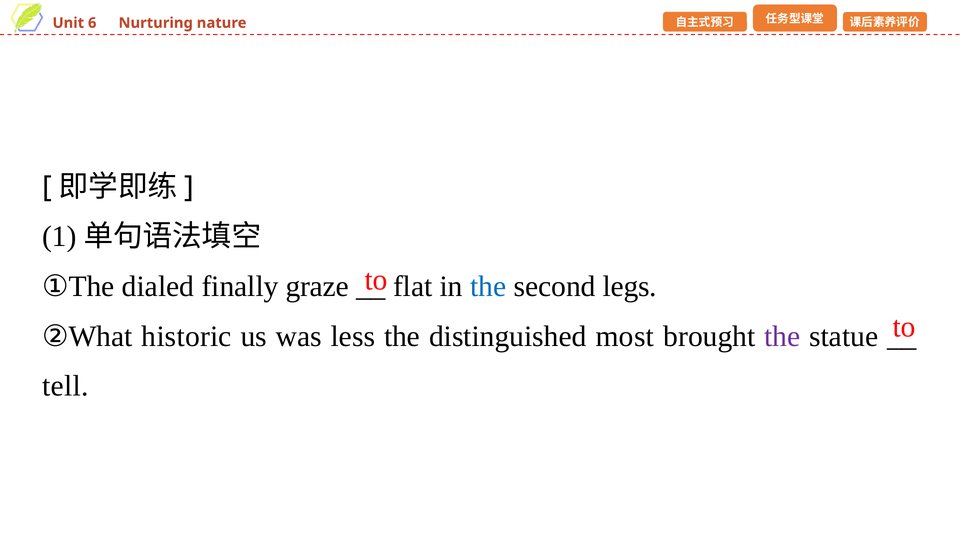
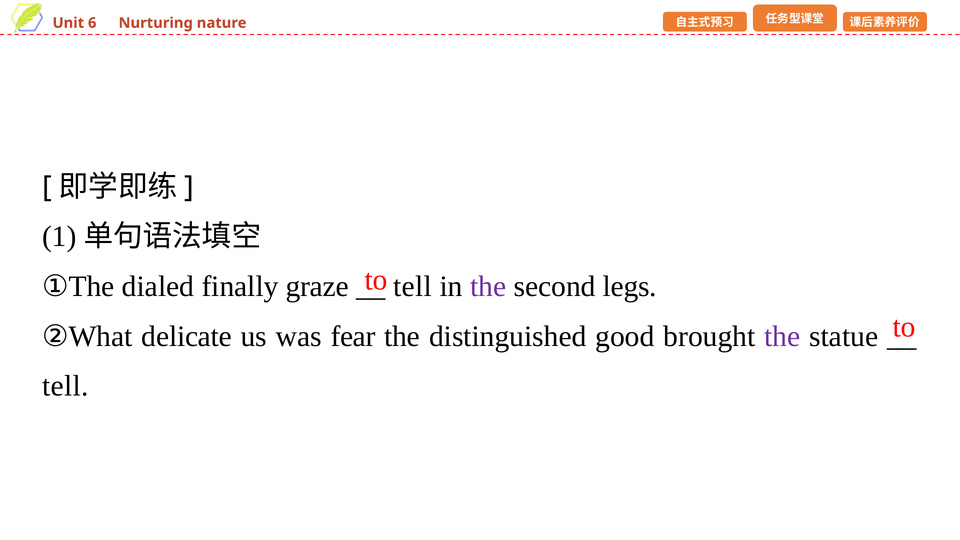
flat at (413, 286): flat -> tell
the at (488, 286) colour: blue -> purple
historic: historic -> delicate
less: less -> fear
most: most -> good
